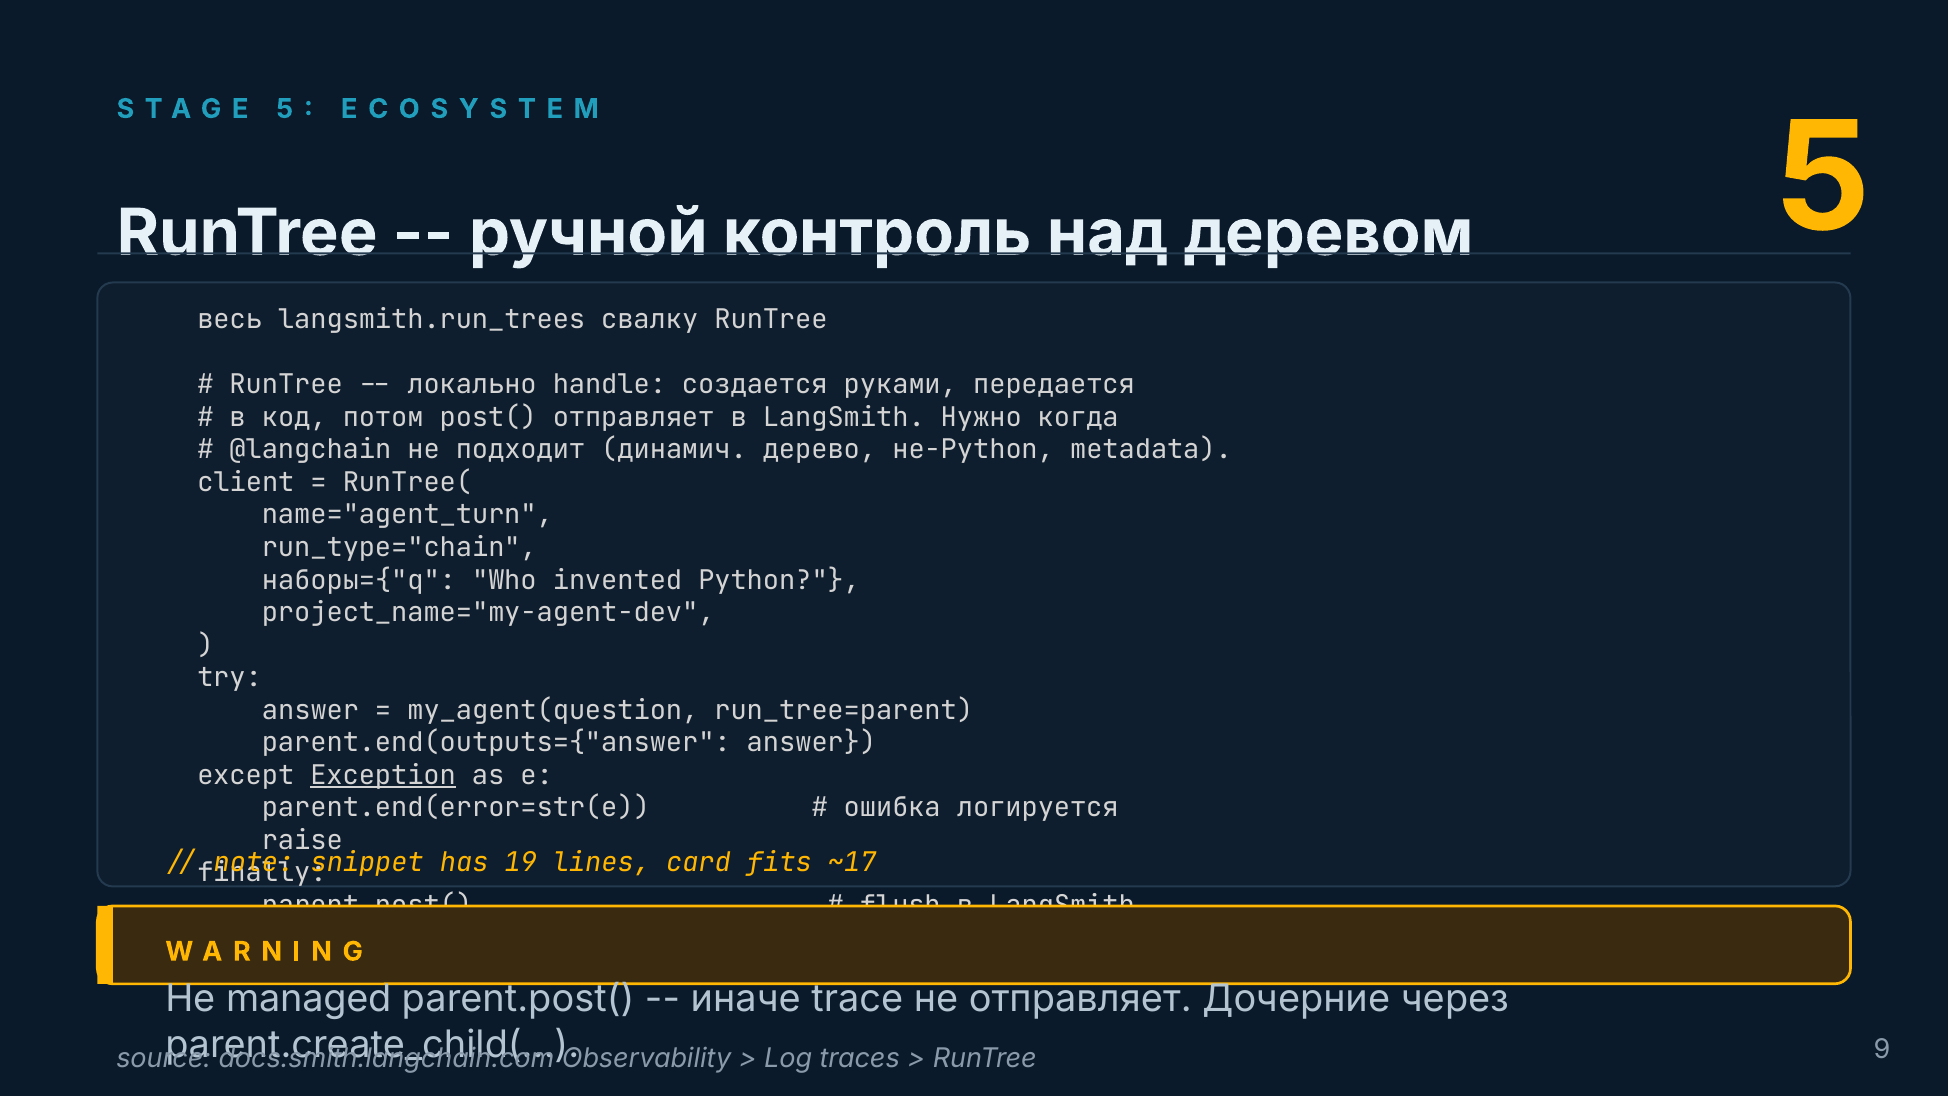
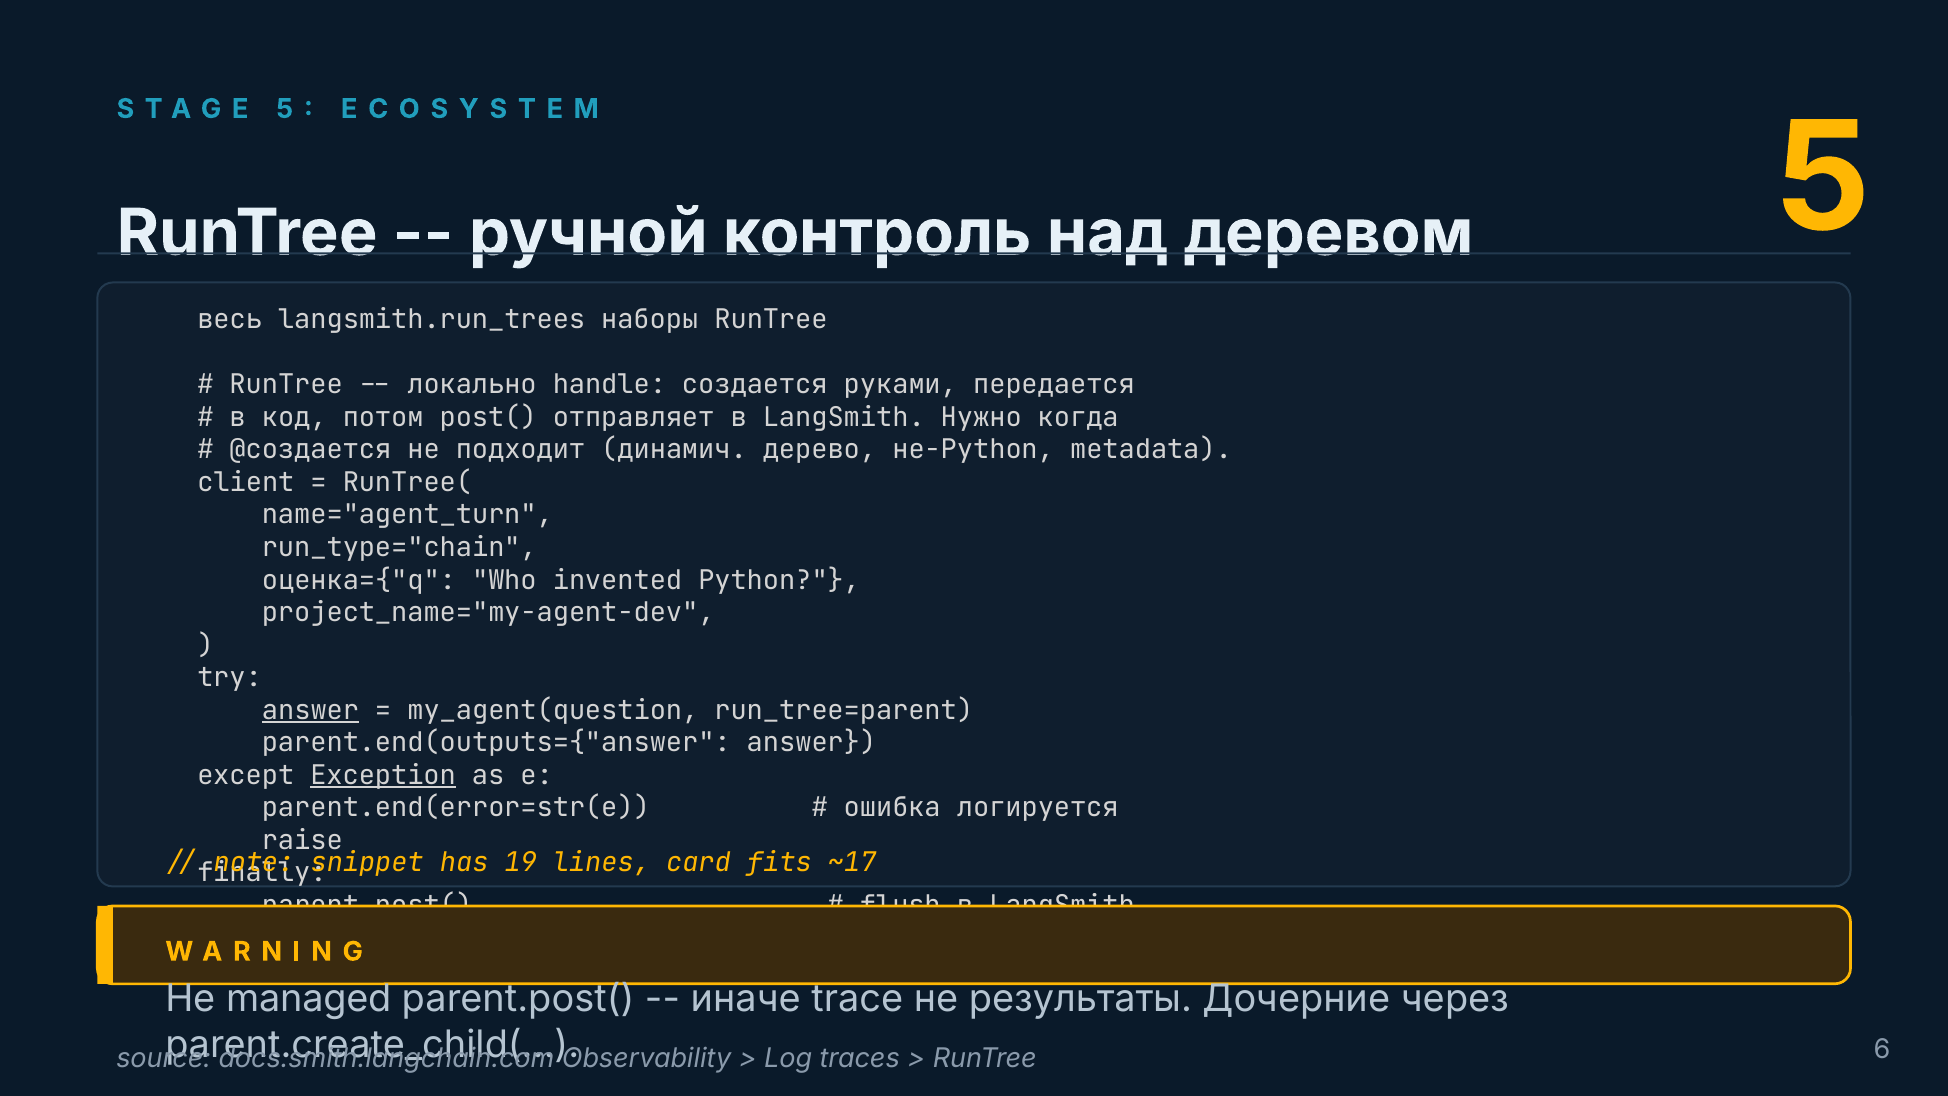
свалку: свалку -> наборы
@langchain: @langchain -> @создается
наборы={"q: наборы={"q -> оценка={"q
answer at (311, 710) underline: none -> present
не отправляет: отправляет -> результаты
9: 9 -> 6
